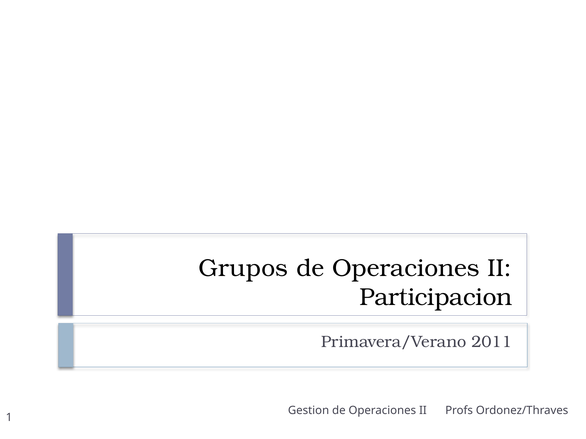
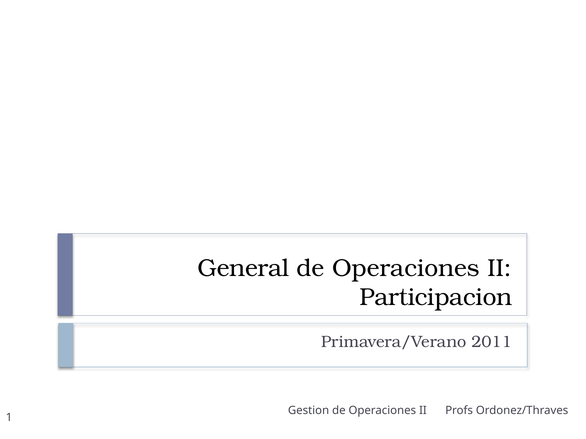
Grupos: Grupos -> General
